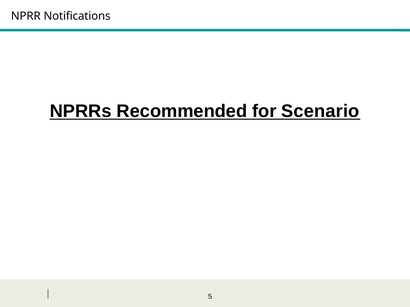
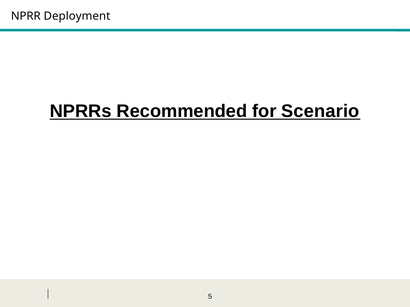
Notifications: Notifications -> Deployment
